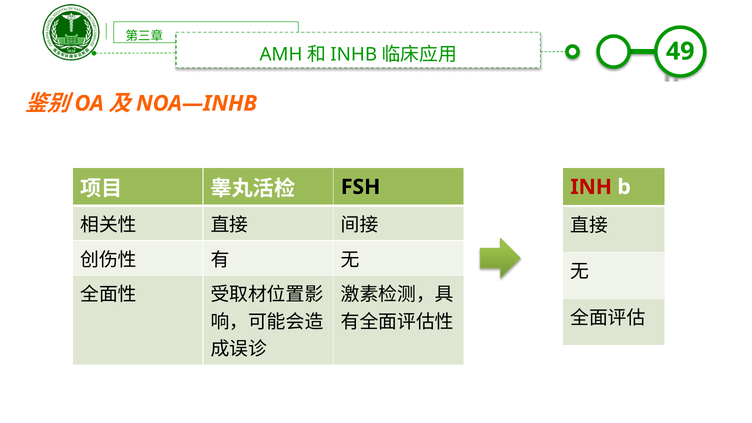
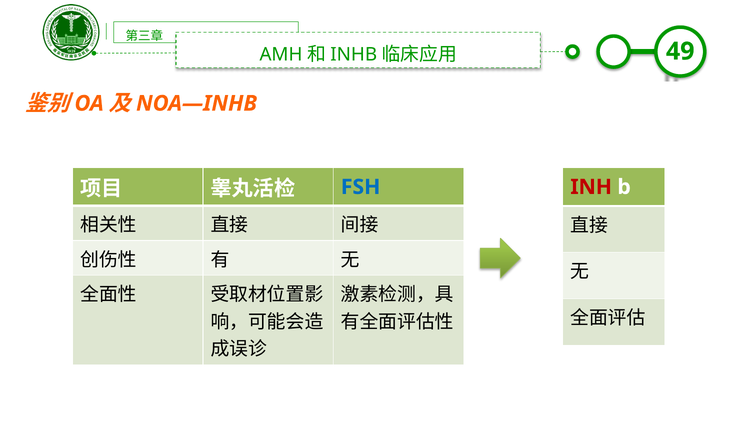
FSH colour: black -> blue
